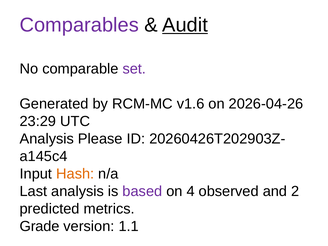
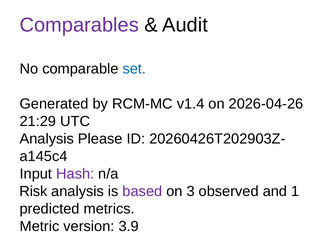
Audit underline: present -> none
set colour: purple -> blue
v1.6: v1.6 -> v1.4
23:29: 23:29 -> 21:29
Hash colour: orange -> purple
Last: Last -> Risk
4: 4 -> 3
2: 2 -> 1
Grade: Grade -> Metric
1.1: 1.1 -> 3.9
